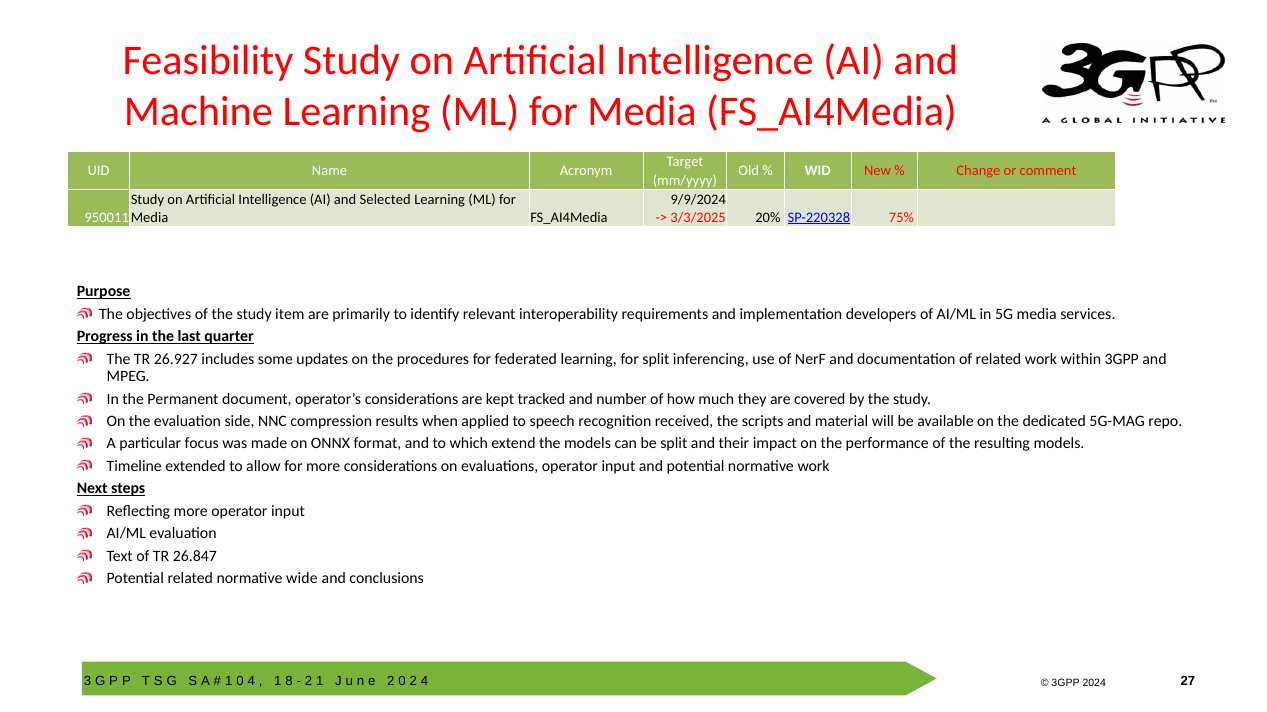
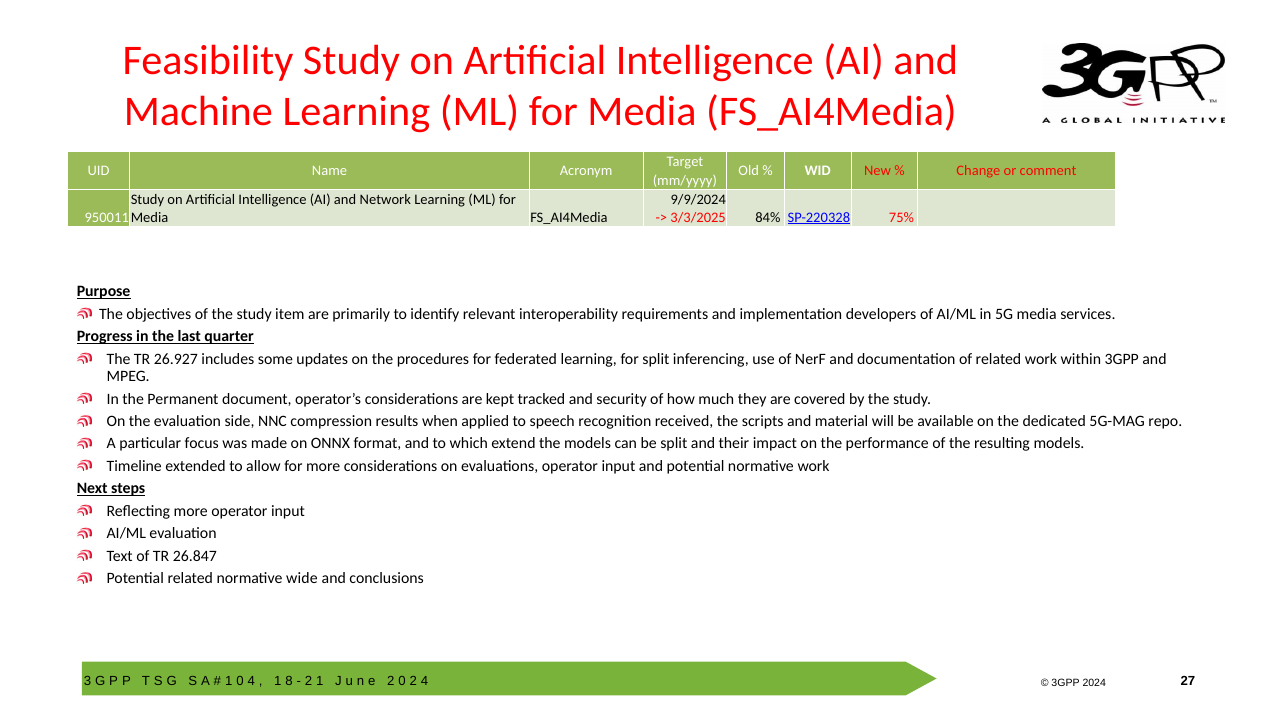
Selected: Selected -> Network
20%: 20% -> 84%
number: number -> security
